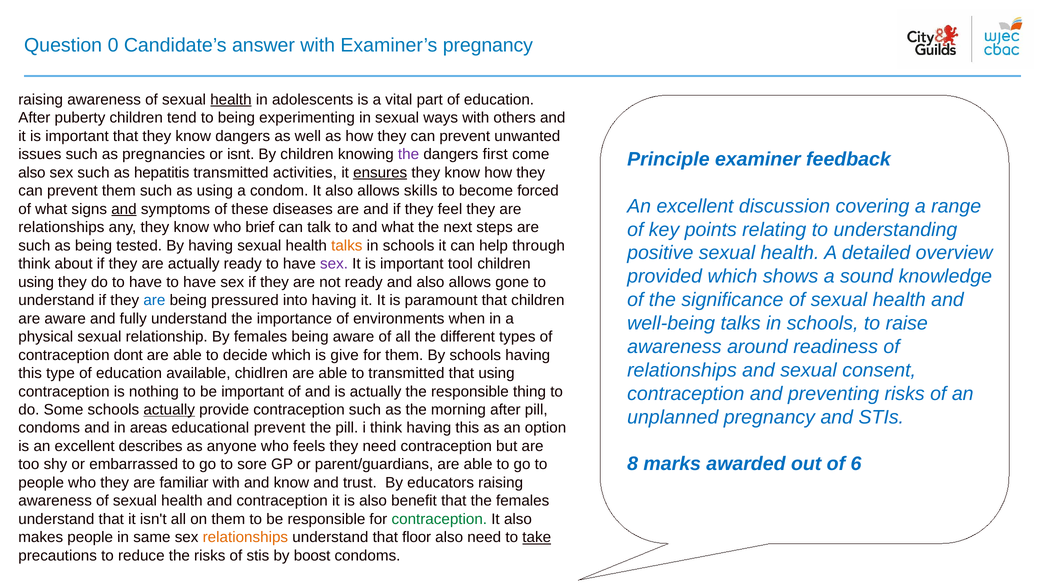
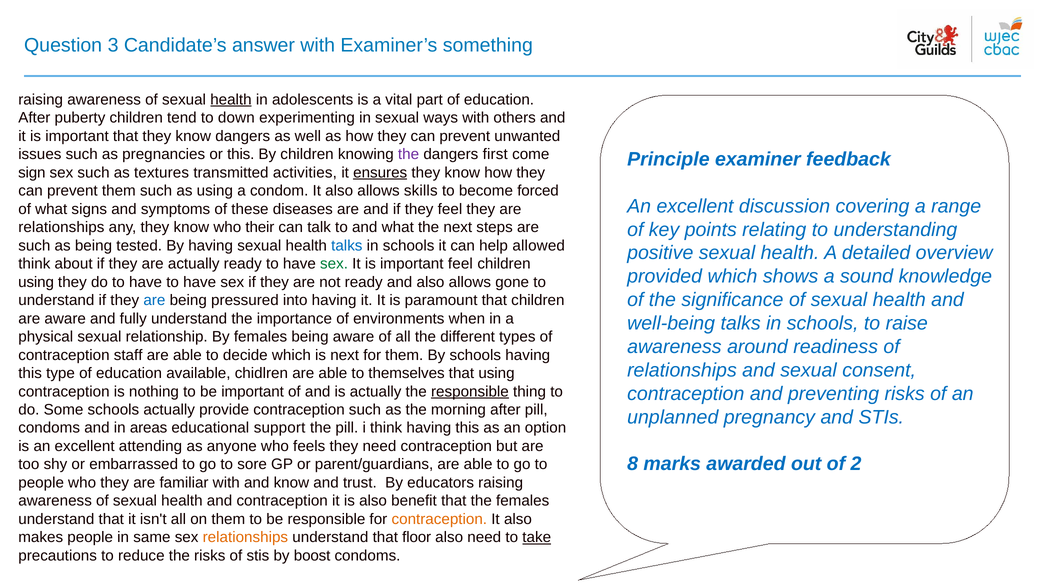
0: 0 -> 3
pregnancy: pregnancy -> something
to being: being -> down
or isnt: isnt -> this
also at (32, 173): also -> sign
hepatitis: hepatitis -> textures
and at (124, 209) underline: present -> none
brief: brief -> their
talks colour: orange -> blue
through: through -> allowed
sex at (334, 264) colour: purple -> green
important tool: tool -> feel
dont: dont -> staff
is give: give -> next
to transmitted: transmitted -> themselves
responsible at (470, 392) underline: none -> present
actually at (169, 410) underline: present -> none
educational prevent: prevent -> support
describes: describes -> attending
6: 6 -> 2
contraception at (439, 519) colour: green -> orange
